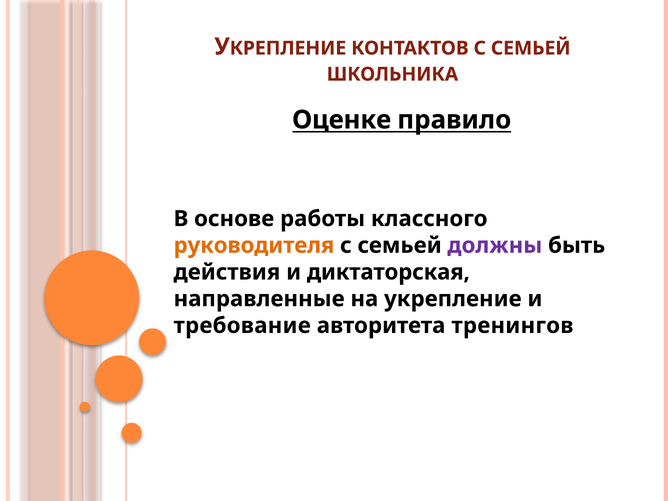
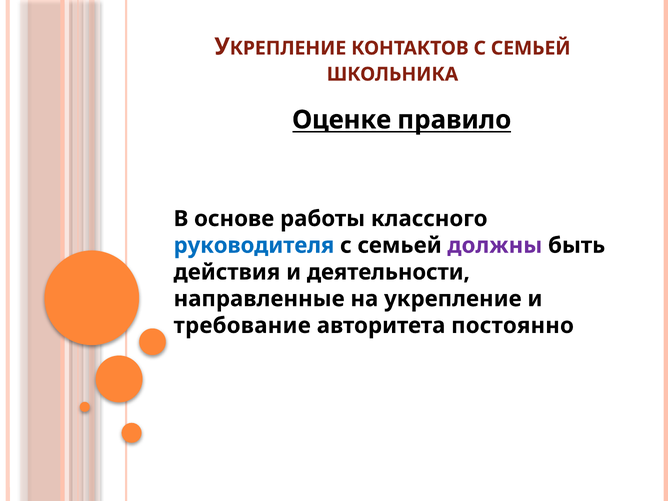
руководителя colour: orange -> blue
диктаторская: диктаторская -> деятельности
тренингов: тренингов -> постоянно
